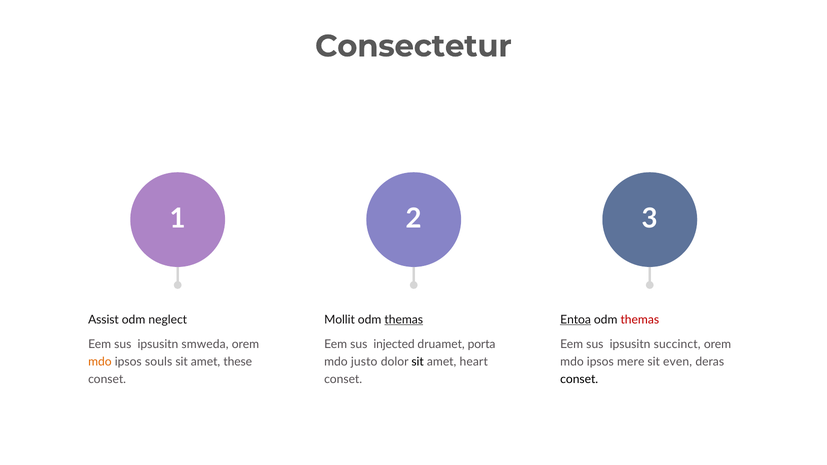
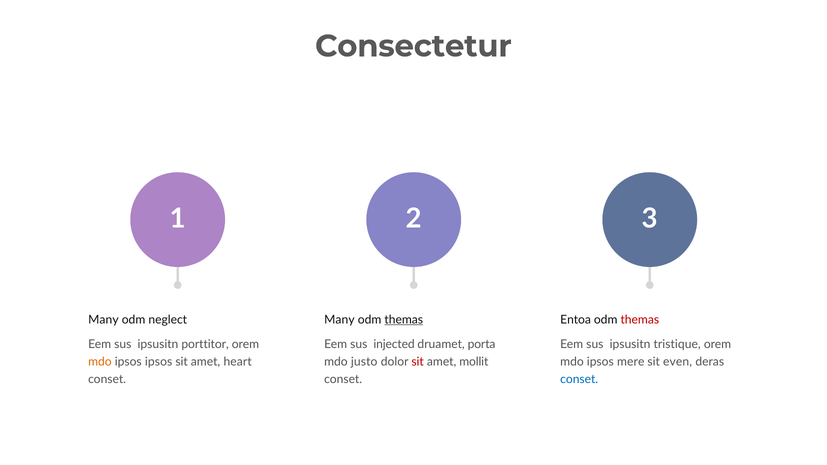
Assist at (103, 320): Assist -> Many
Mollit at (339, 320): Mollit -> Many
Entoa underline: present -> none
smweda: smweda -> porttitor
succinct: succinct -> tristique
ipsos souls: souls -> ipsos
these: these -> heart
sit at (418, 362) colour: black -> red
heart: heart -> mollit
conset at (579, 379) colour: black -> blue
